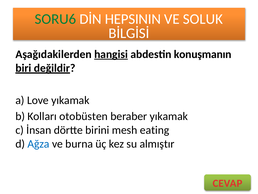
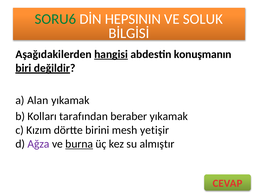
Love: Love -> Alan
otobüsten: otobüsten -> tarafından
İnsan: İnsan -> Kızım
eating: eating -> yetişir
Ağza colour: blue -> purple
burna underline: none -> present
